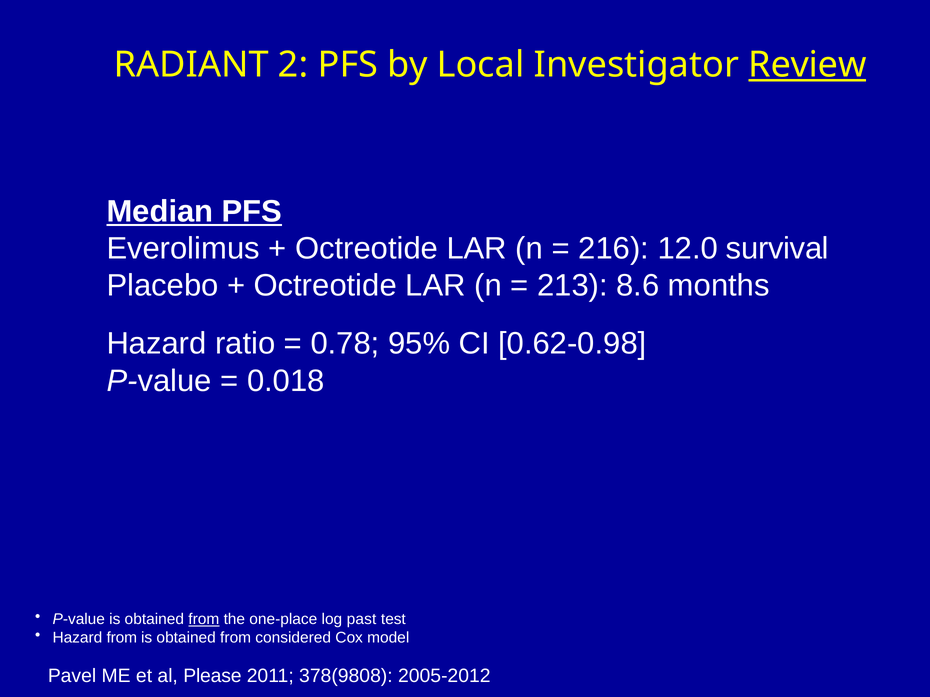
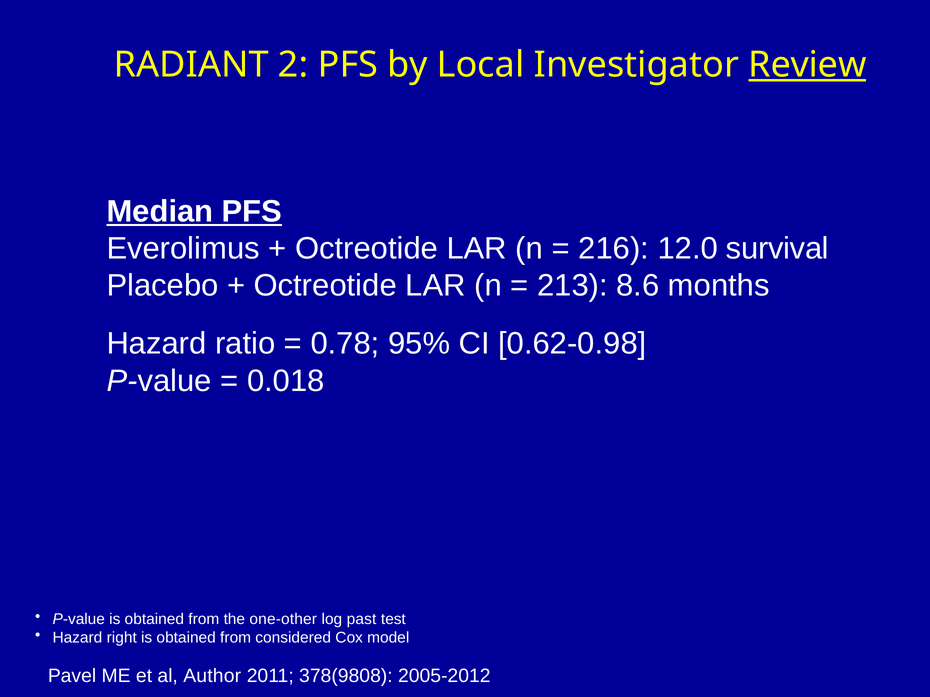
from at (204, 620) underline: present -> none
one-place: one-place -> one-other
Hazard from: from -> right
Please: Please -> Author
